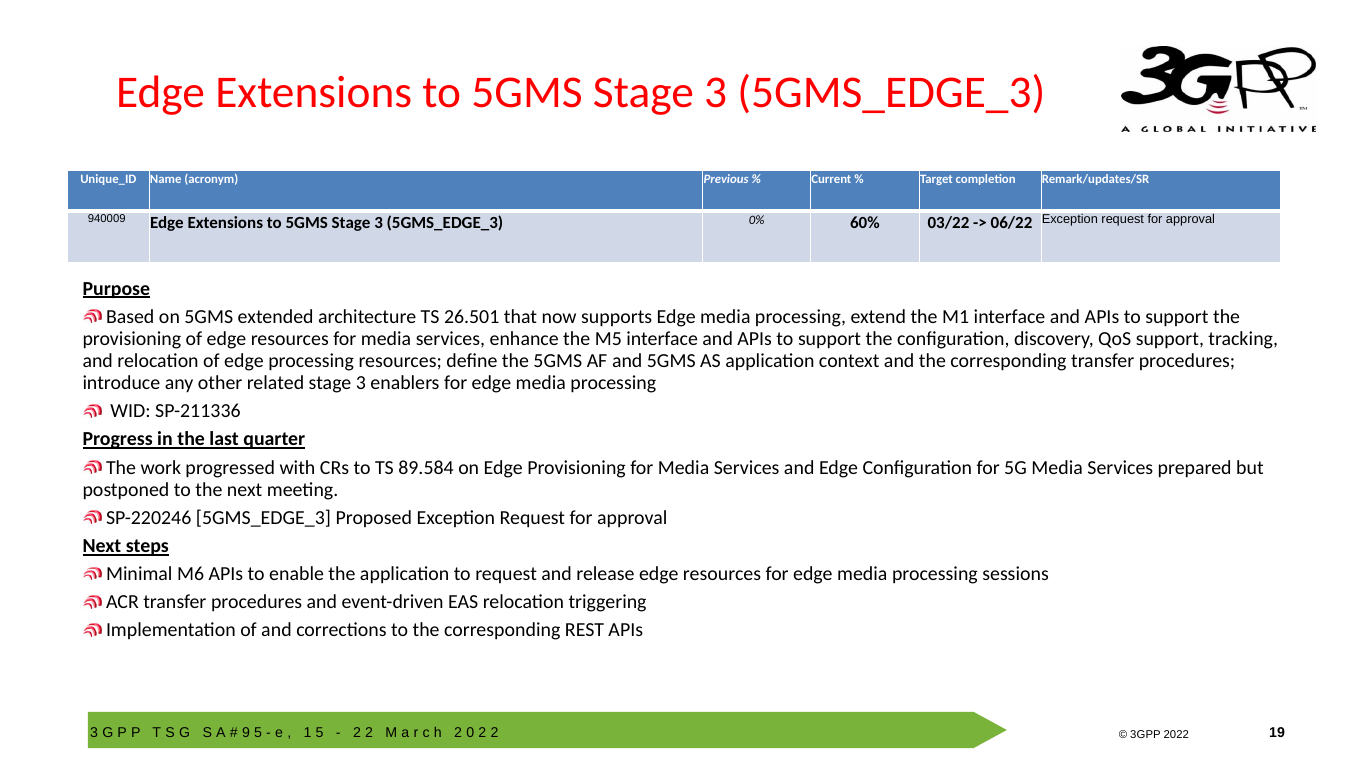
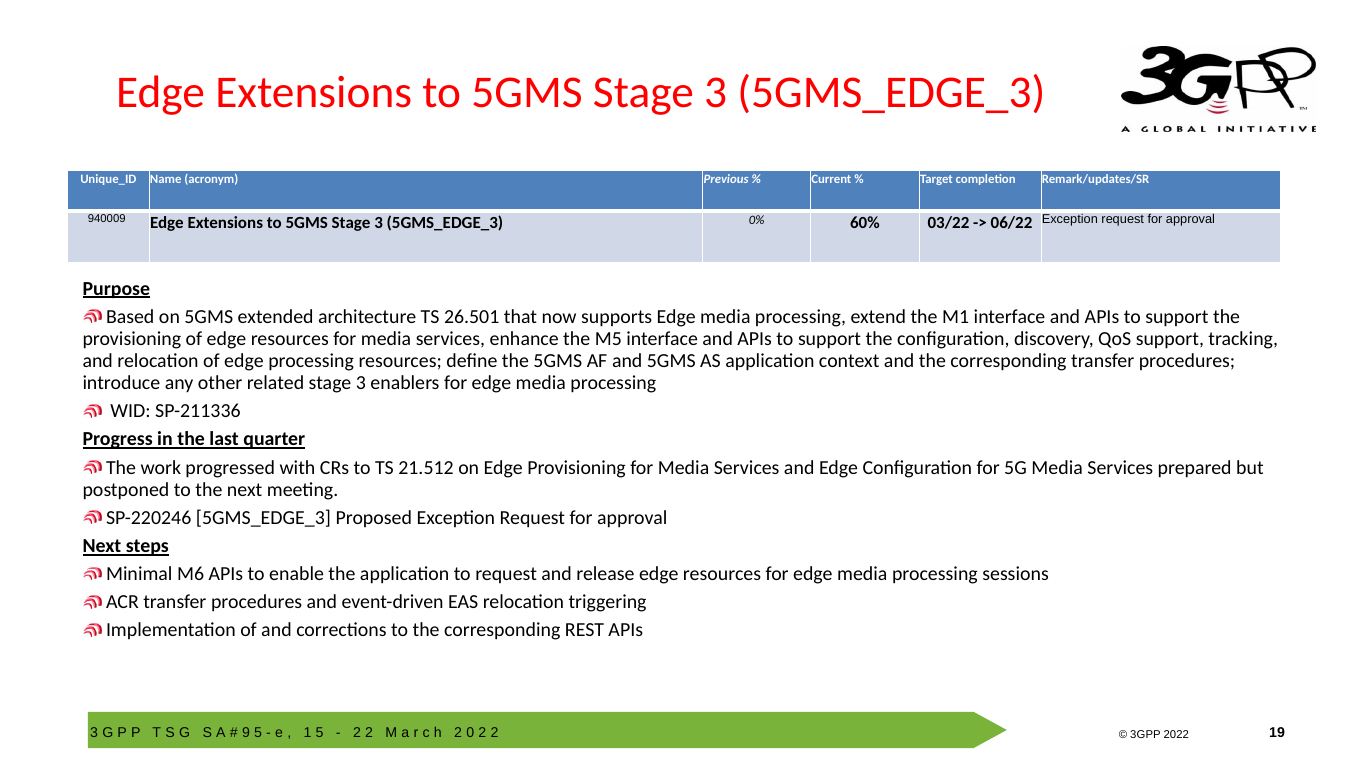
89.584: 89.584 -> 21.512
